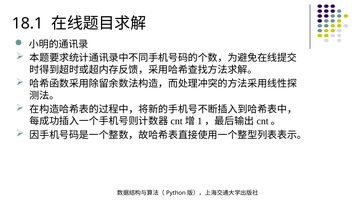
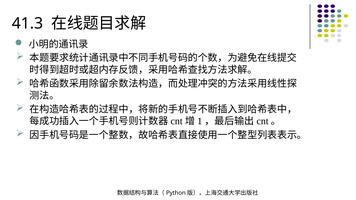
18.1: 18.1 -> 41.3
